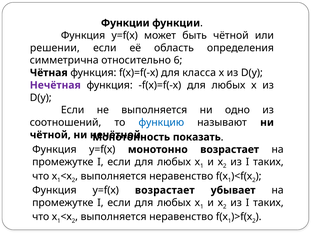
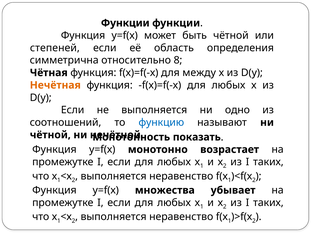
решении: решении -> степеней
6: 6 -> 8
класса: класса -> между
Нечётная colour: purple -> orange
у=f(х возрастает: возрастает -> множества
